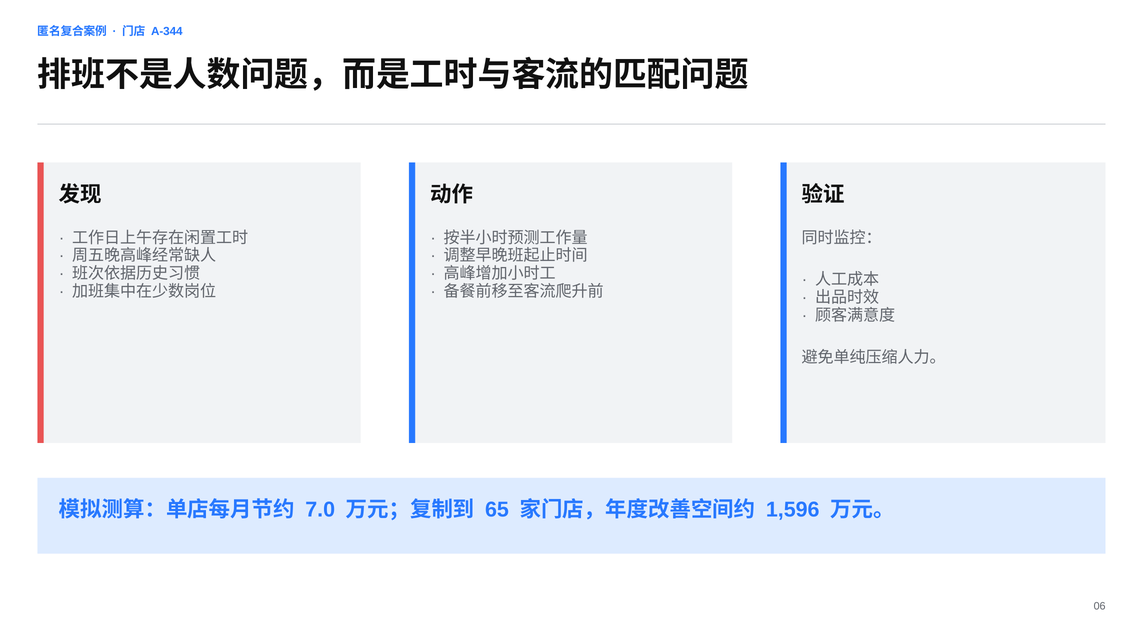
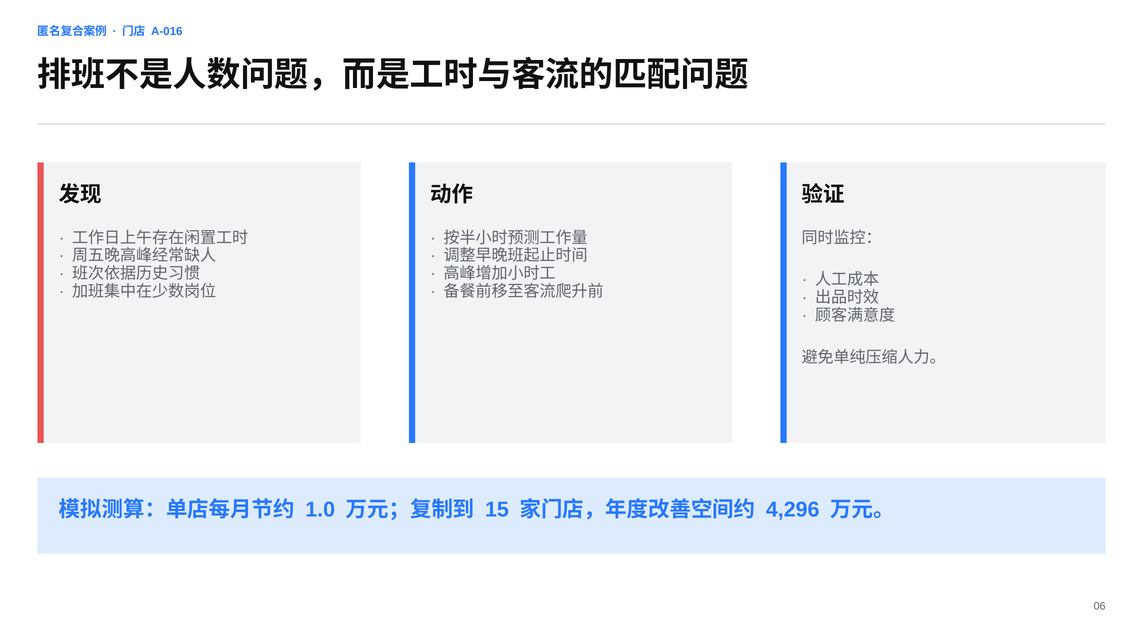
A-344: A-344 -> A-016
7.0: 7.0 -> 1.0
65: 65 -> 15
1,596: 1,596 -> 4,296
